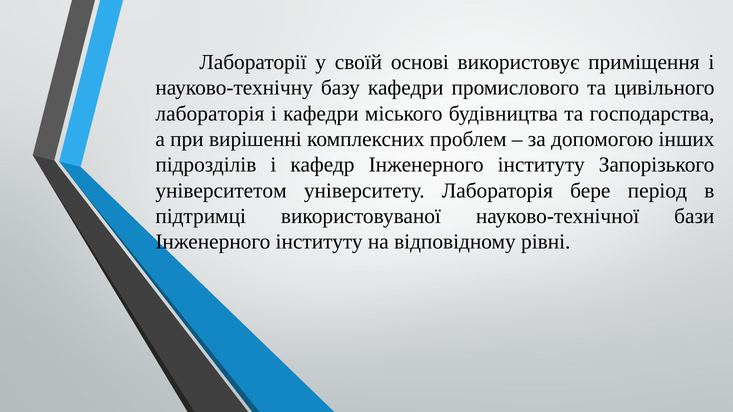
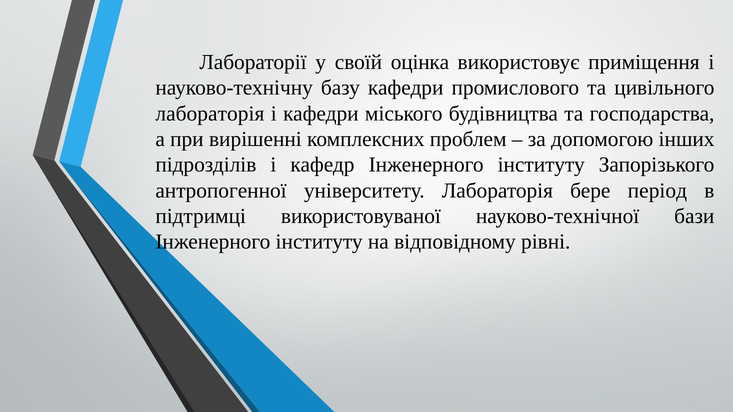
основі: основі -> оцінка
університетом: університетом -> антропогенної
